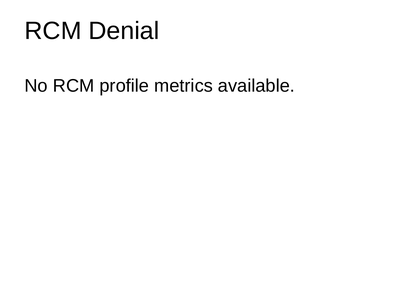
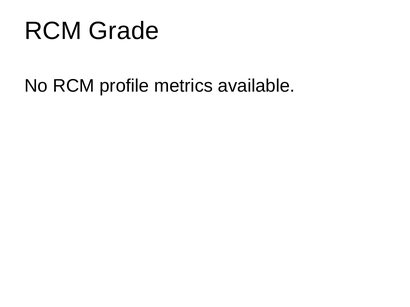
Denial: Denial -> Grade
